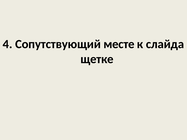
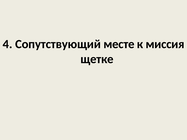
слайда: слайда -> миссия
